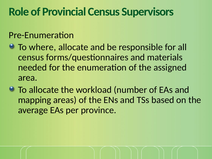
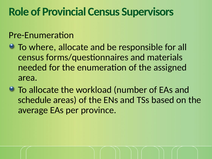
mapping: mapping -> schedule
